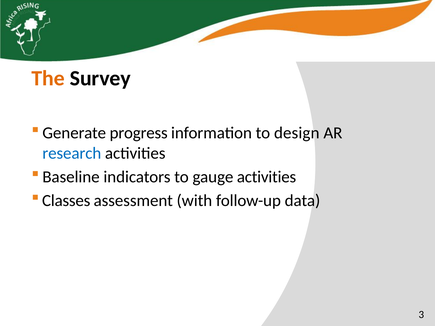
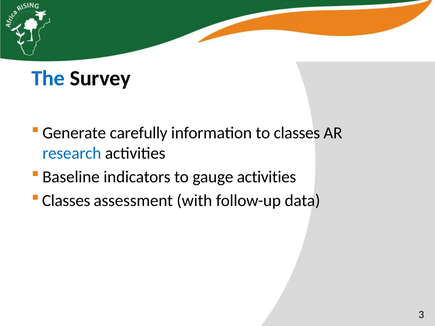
The colour: orange -> blue
progress: progress -> carefully
to design: design -> classes
